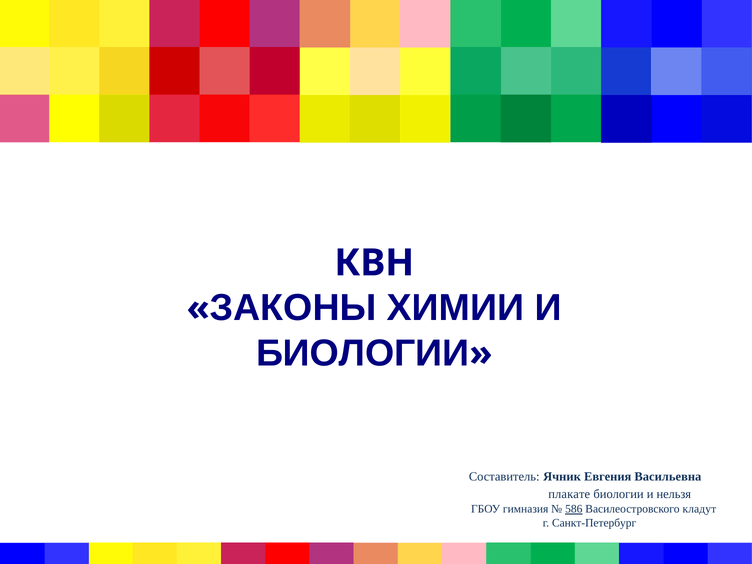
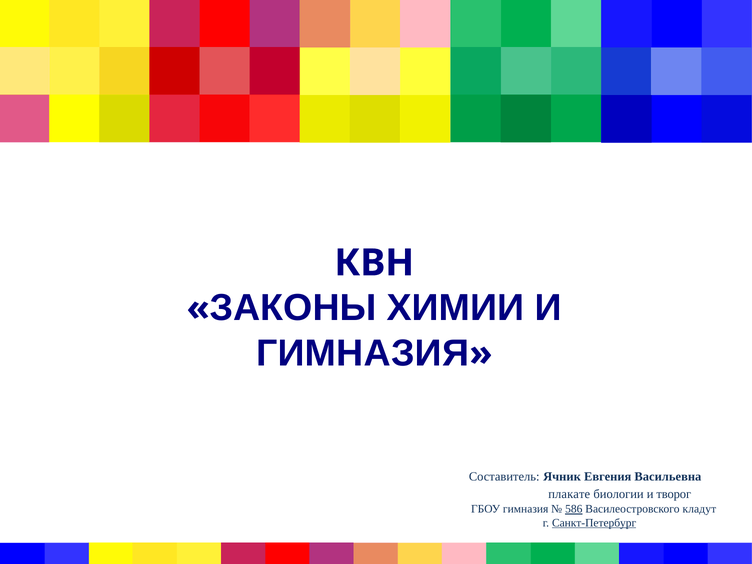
БИОЛОГИИ at (363, 353): БИОЛОГИИ -> ГИМНАЗИЯ
нельзя: нельзя -> творог
Санкт-Петербург underline: none -> present
